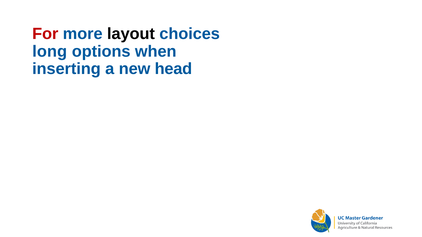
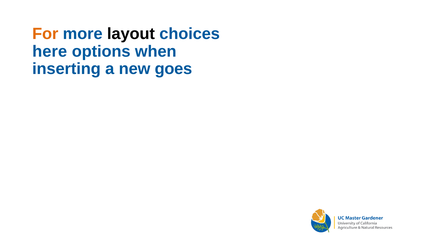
For colour: red -> orange
long: long -> here
head: head -> goes
